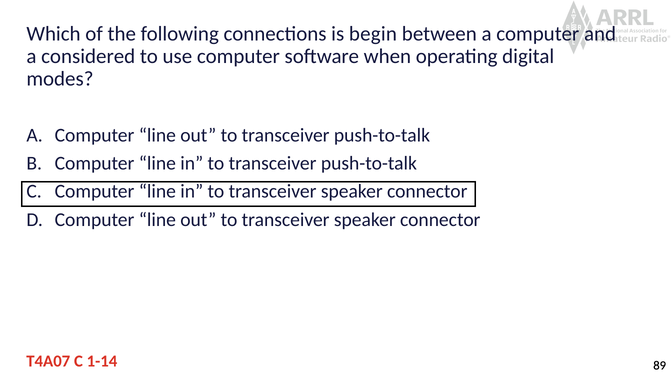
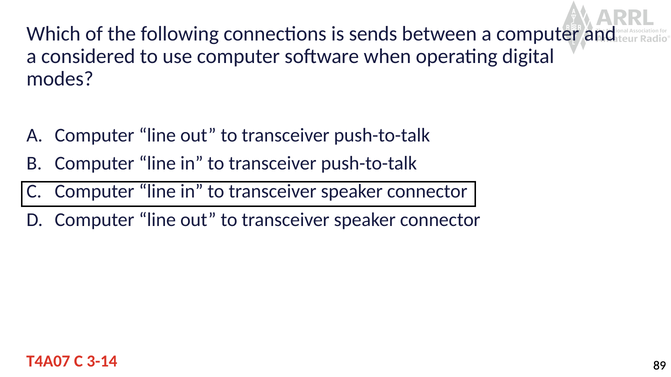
begin: begin -> sends
1-14: 1-14 -> 3-14
